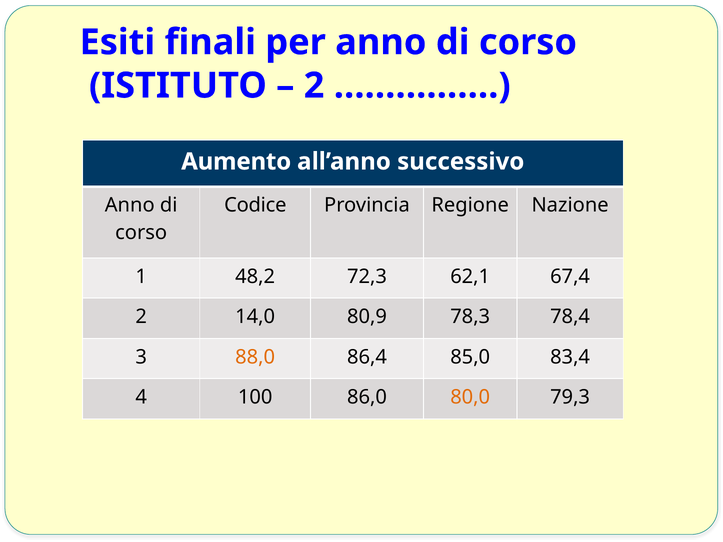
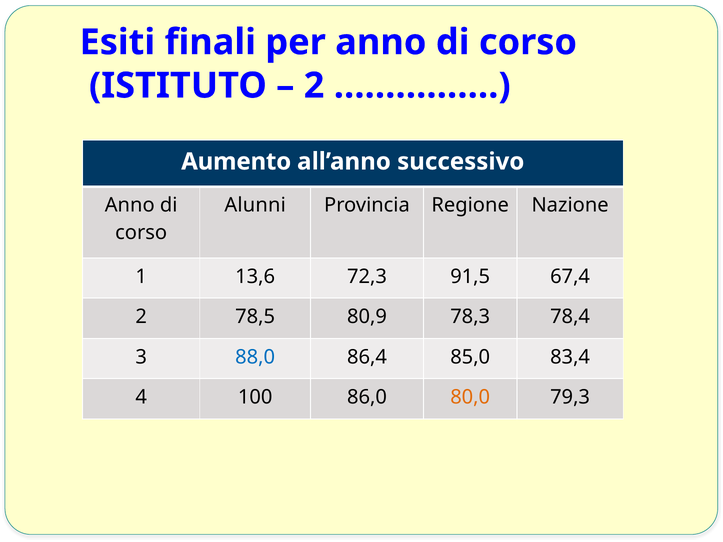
Codice: Codice -> Alunni
48,2: 48,2 -> 13,6
62,1: 62,1 -> 91,5
14,0: 14,0 -> 78,5
88,0 colour: orange -> blue
